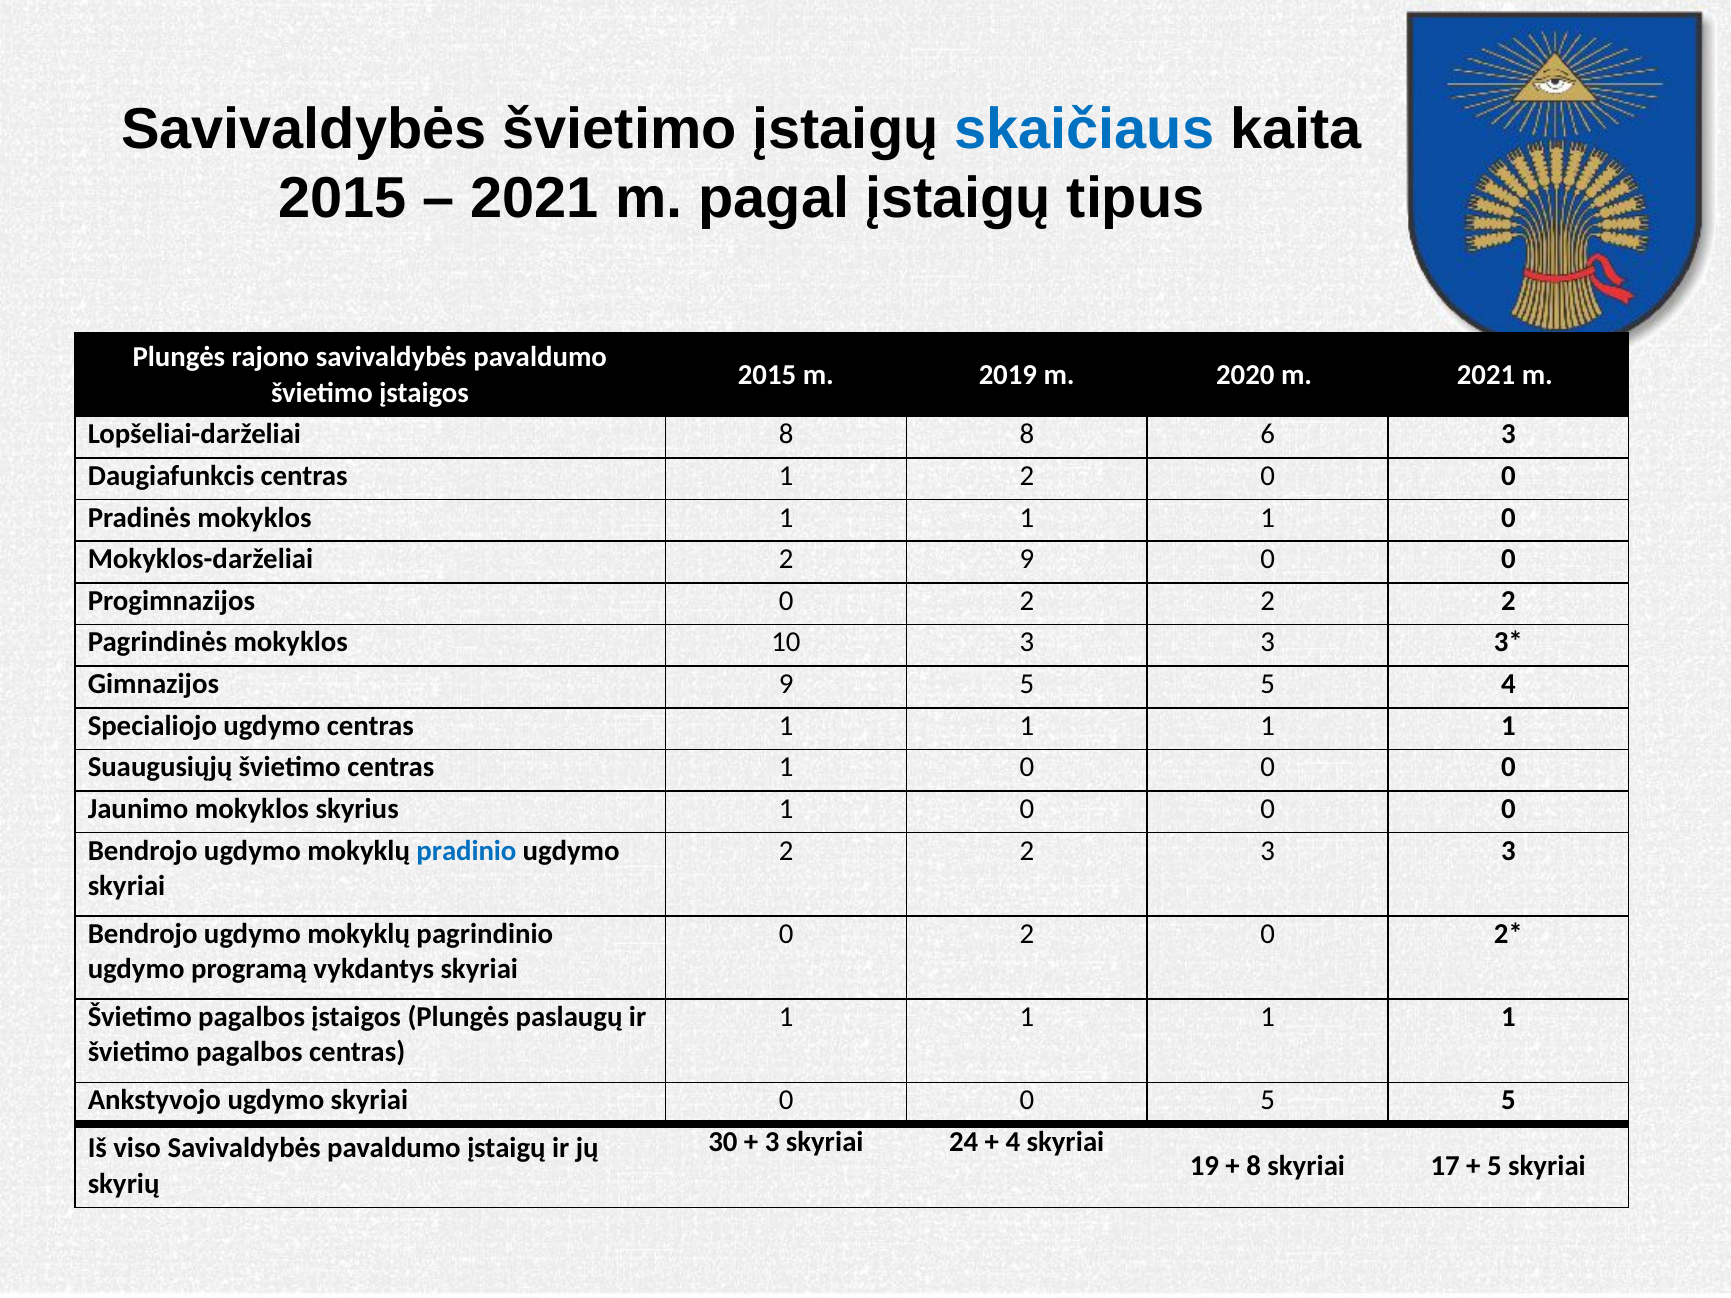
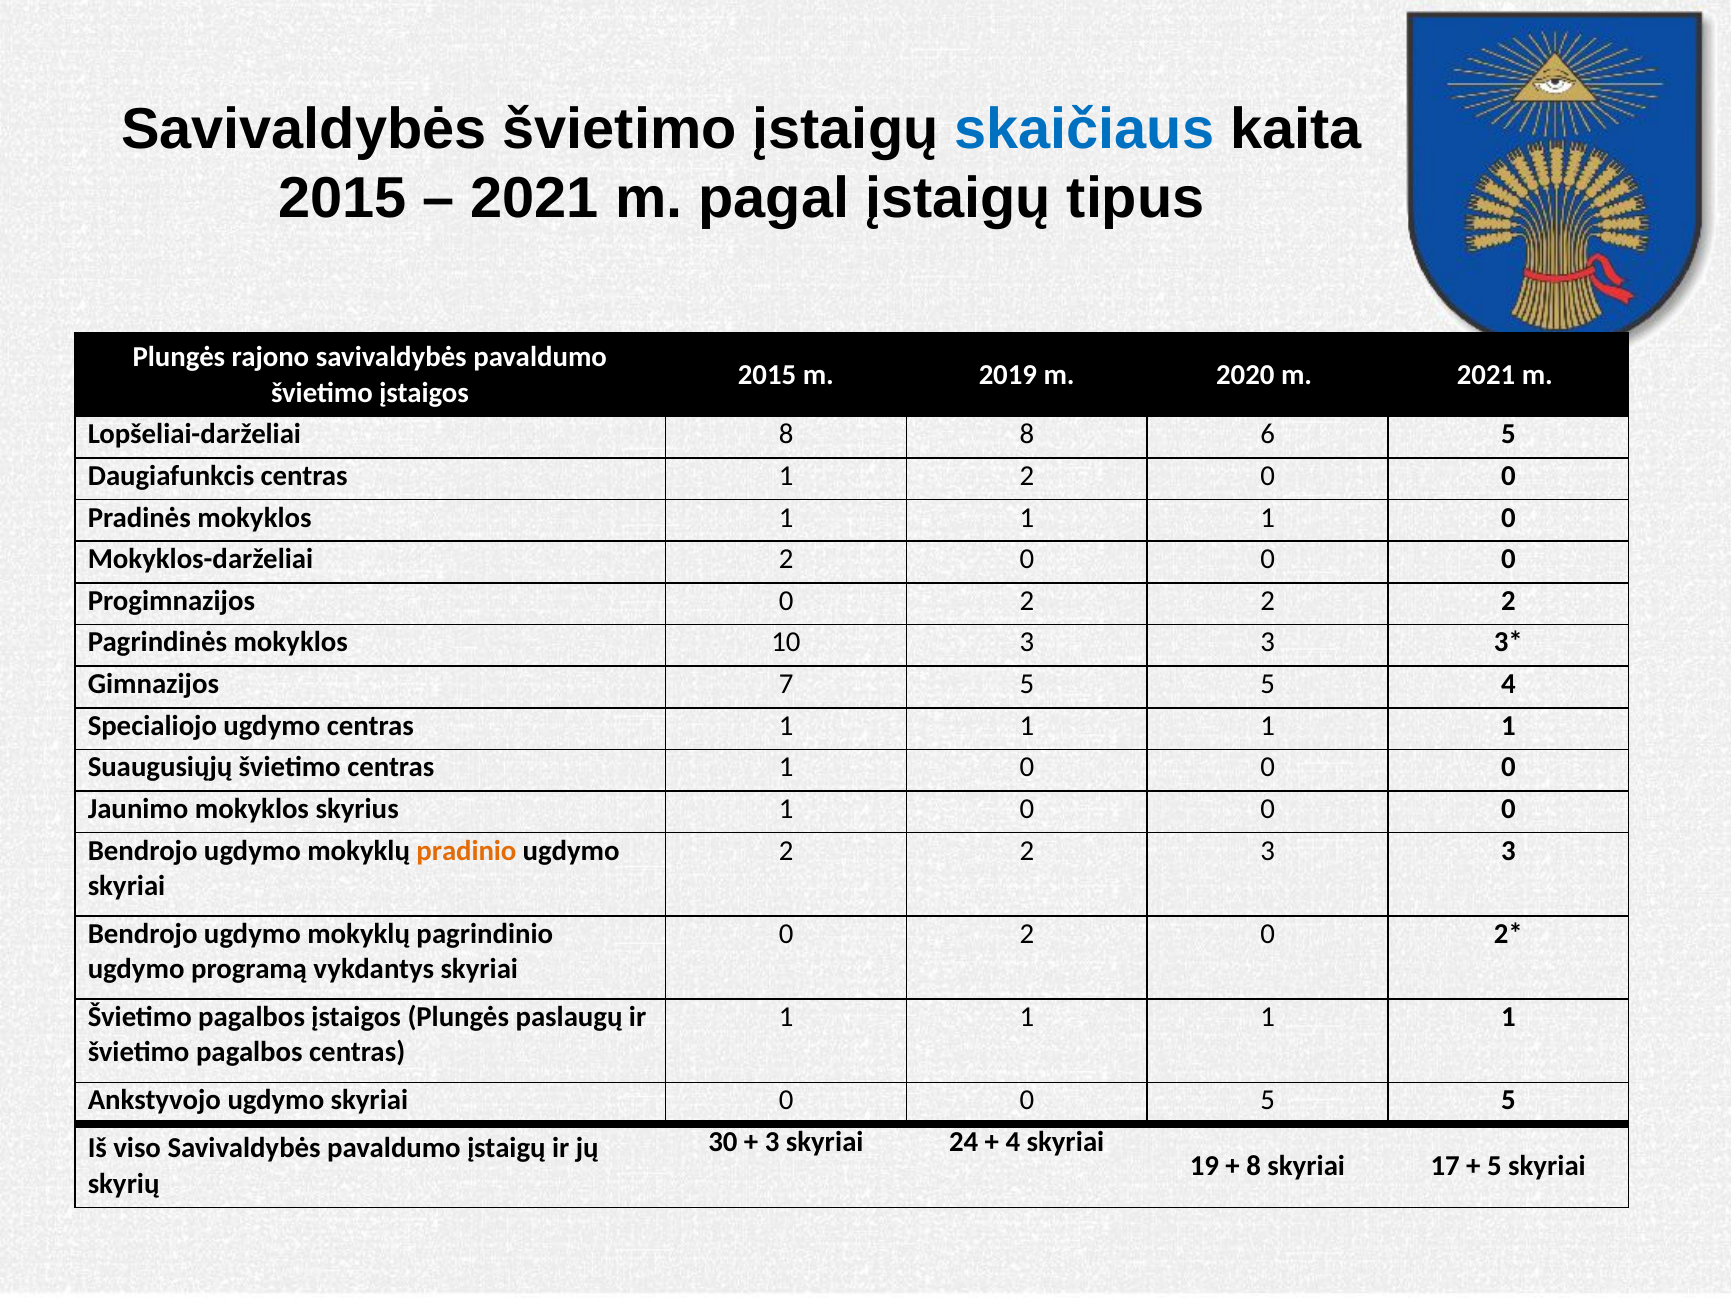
6 3: 3 -> 5
Mokyklos-darželiai 2 9: 9 -> 0
Gimnazijos 9: 9 -> 7
pradinio colour: blue -> orange
